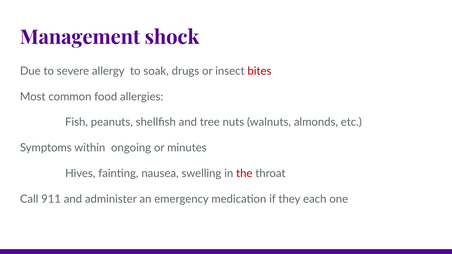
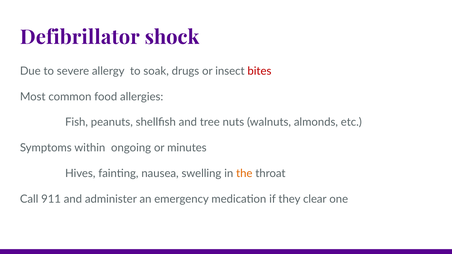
Management: Management -> Defibrillator
the colour: red -> orange
each: each -> clear
